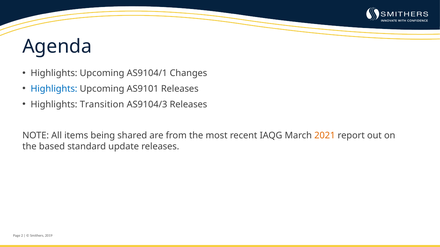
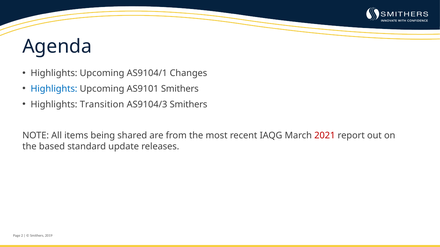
AS9101 Releases: Releases -> Smithers
AS9104/3 Releases: Releases -> Smithers
2021 colour: orange -> red
